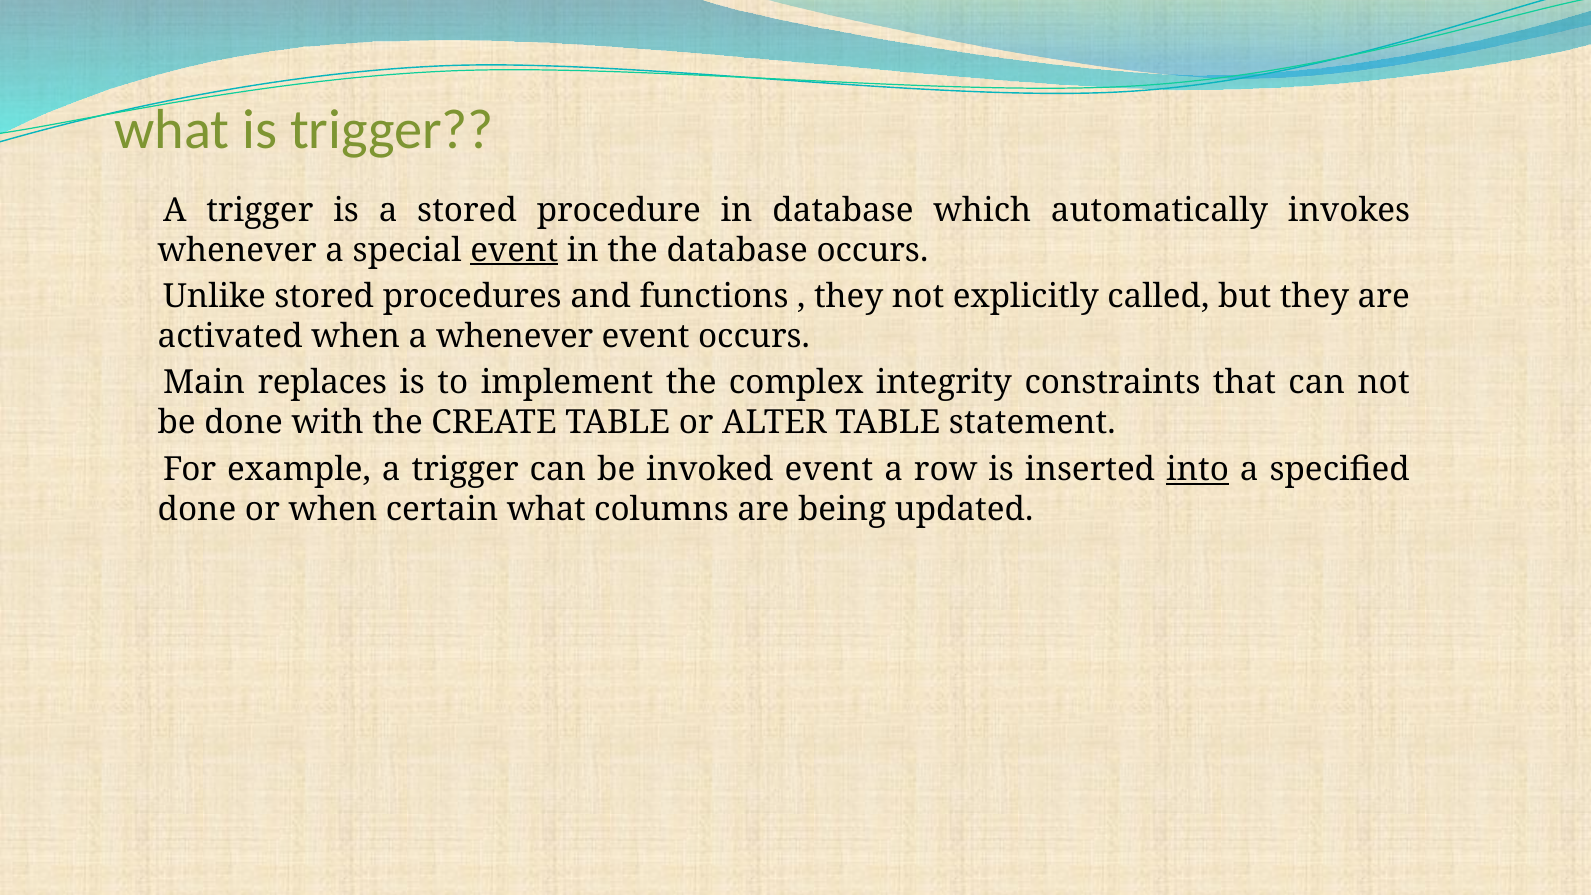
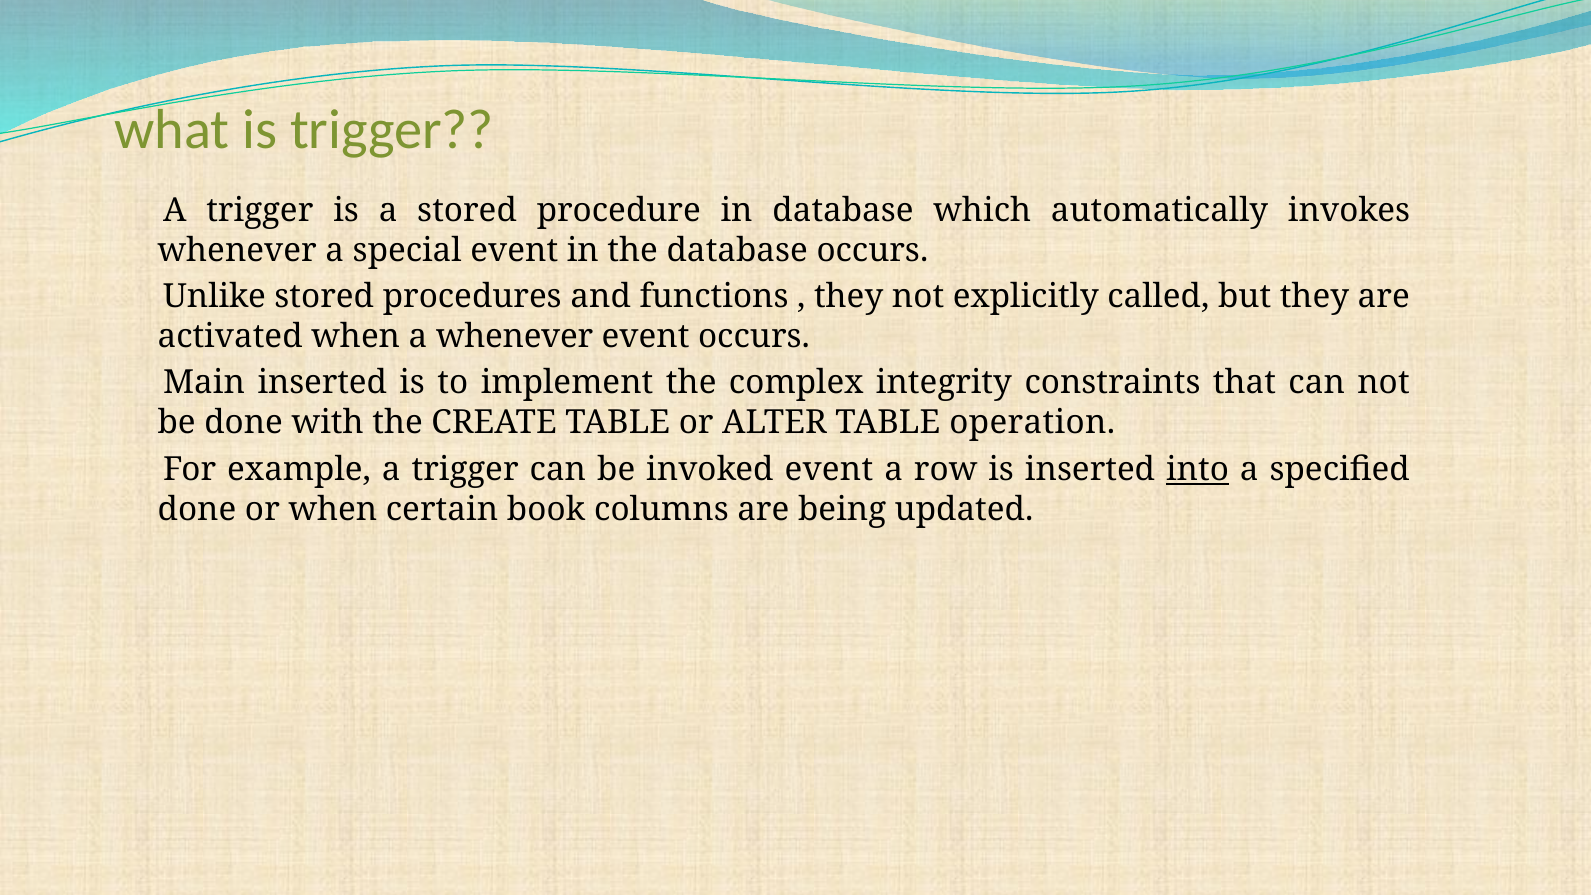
event at (514, 250) underline: present -> none
replaces at (322, 383): replaces -> inserted
statement: statement -> operation
certain what: what -> book
